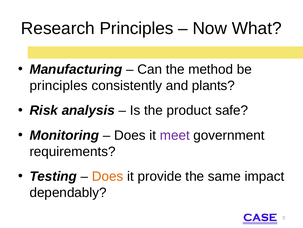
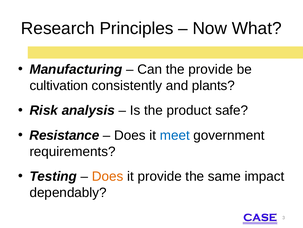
the method: method -> provide
principles at (59, 85): principles -> cultivation
Monitoring: Monitoring -> Resistance
meet colour: purple -> blue
